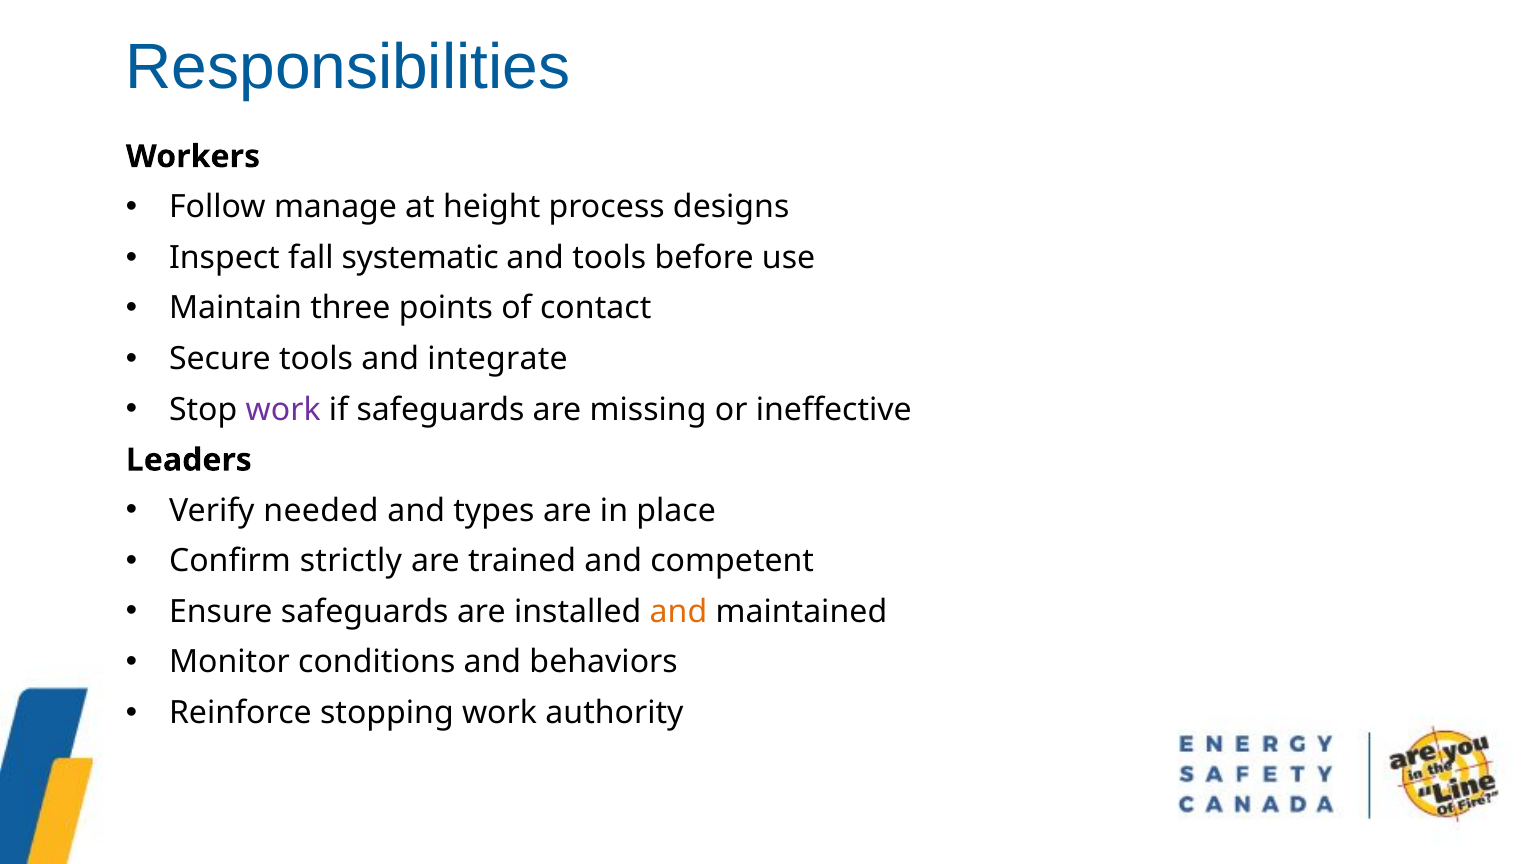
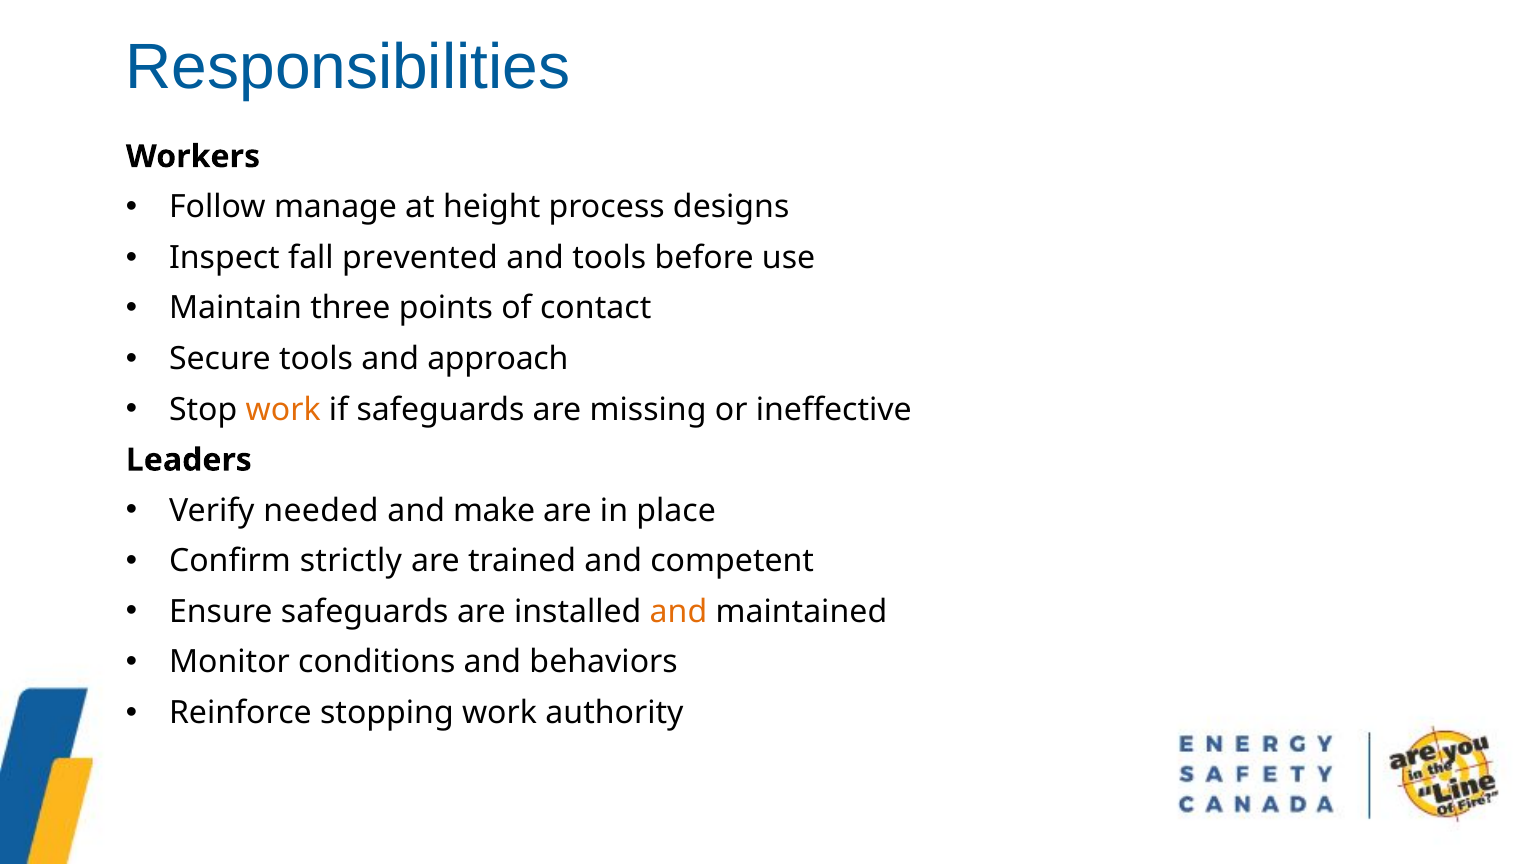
systematic: systematic -> prevented
integrate: integrate -> approach
work at (283, 410) colour: purple -> orange
types: types -> make
